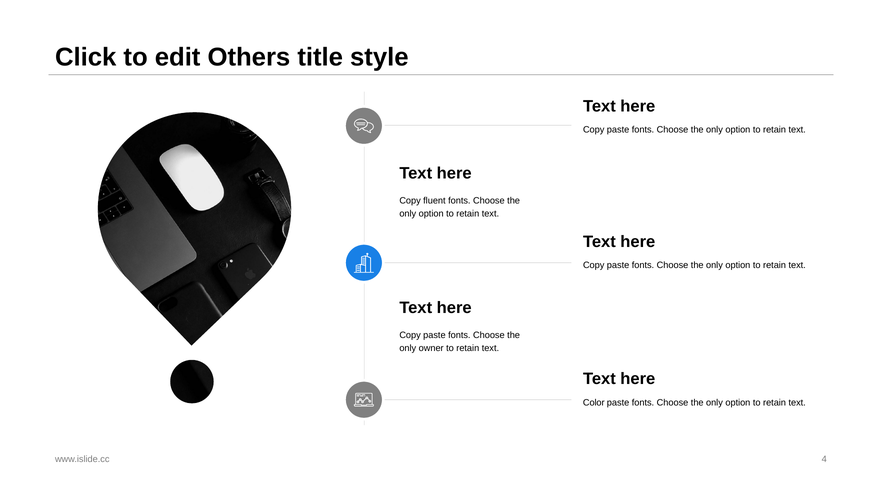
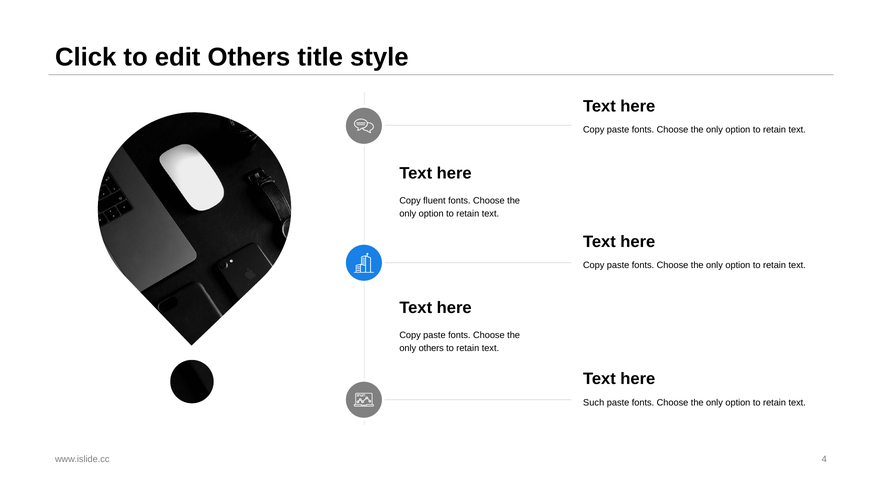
only owner: owner -> others
Color: Color -> Such
